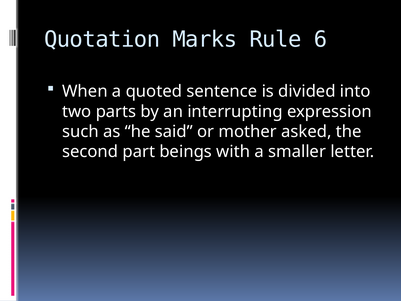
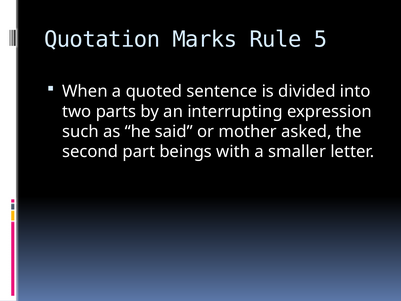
6: 6 -> 5
